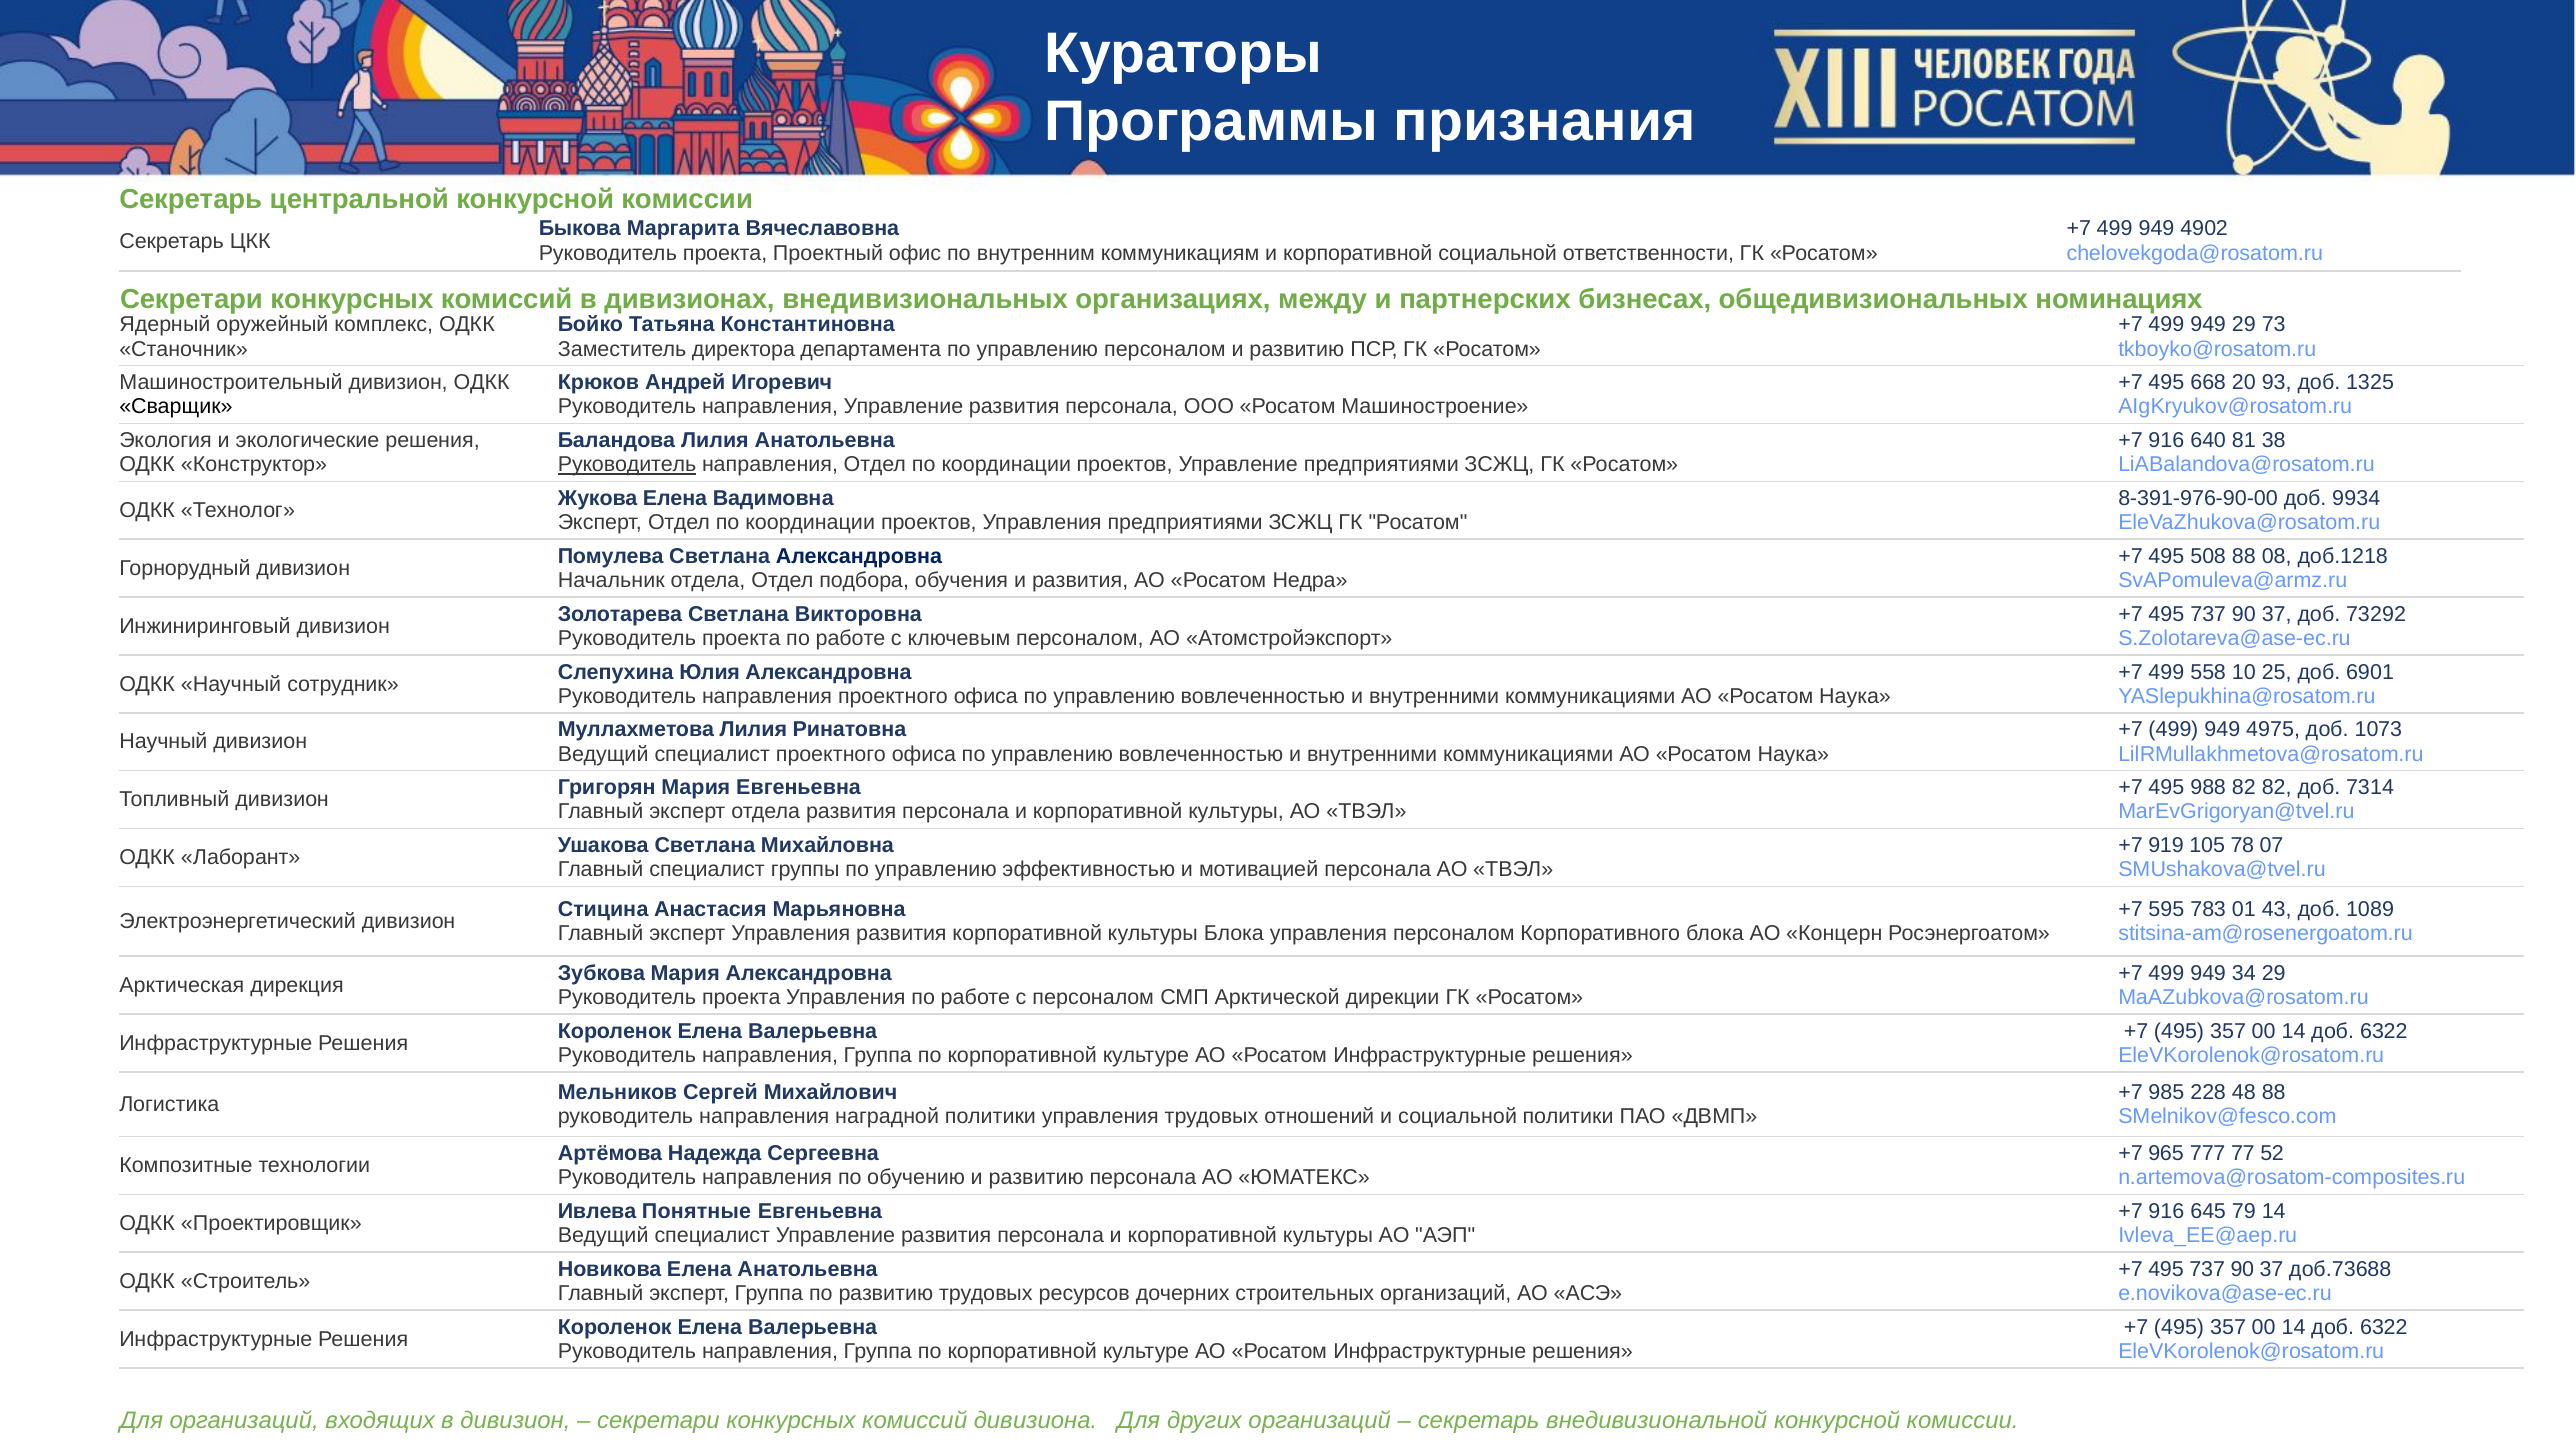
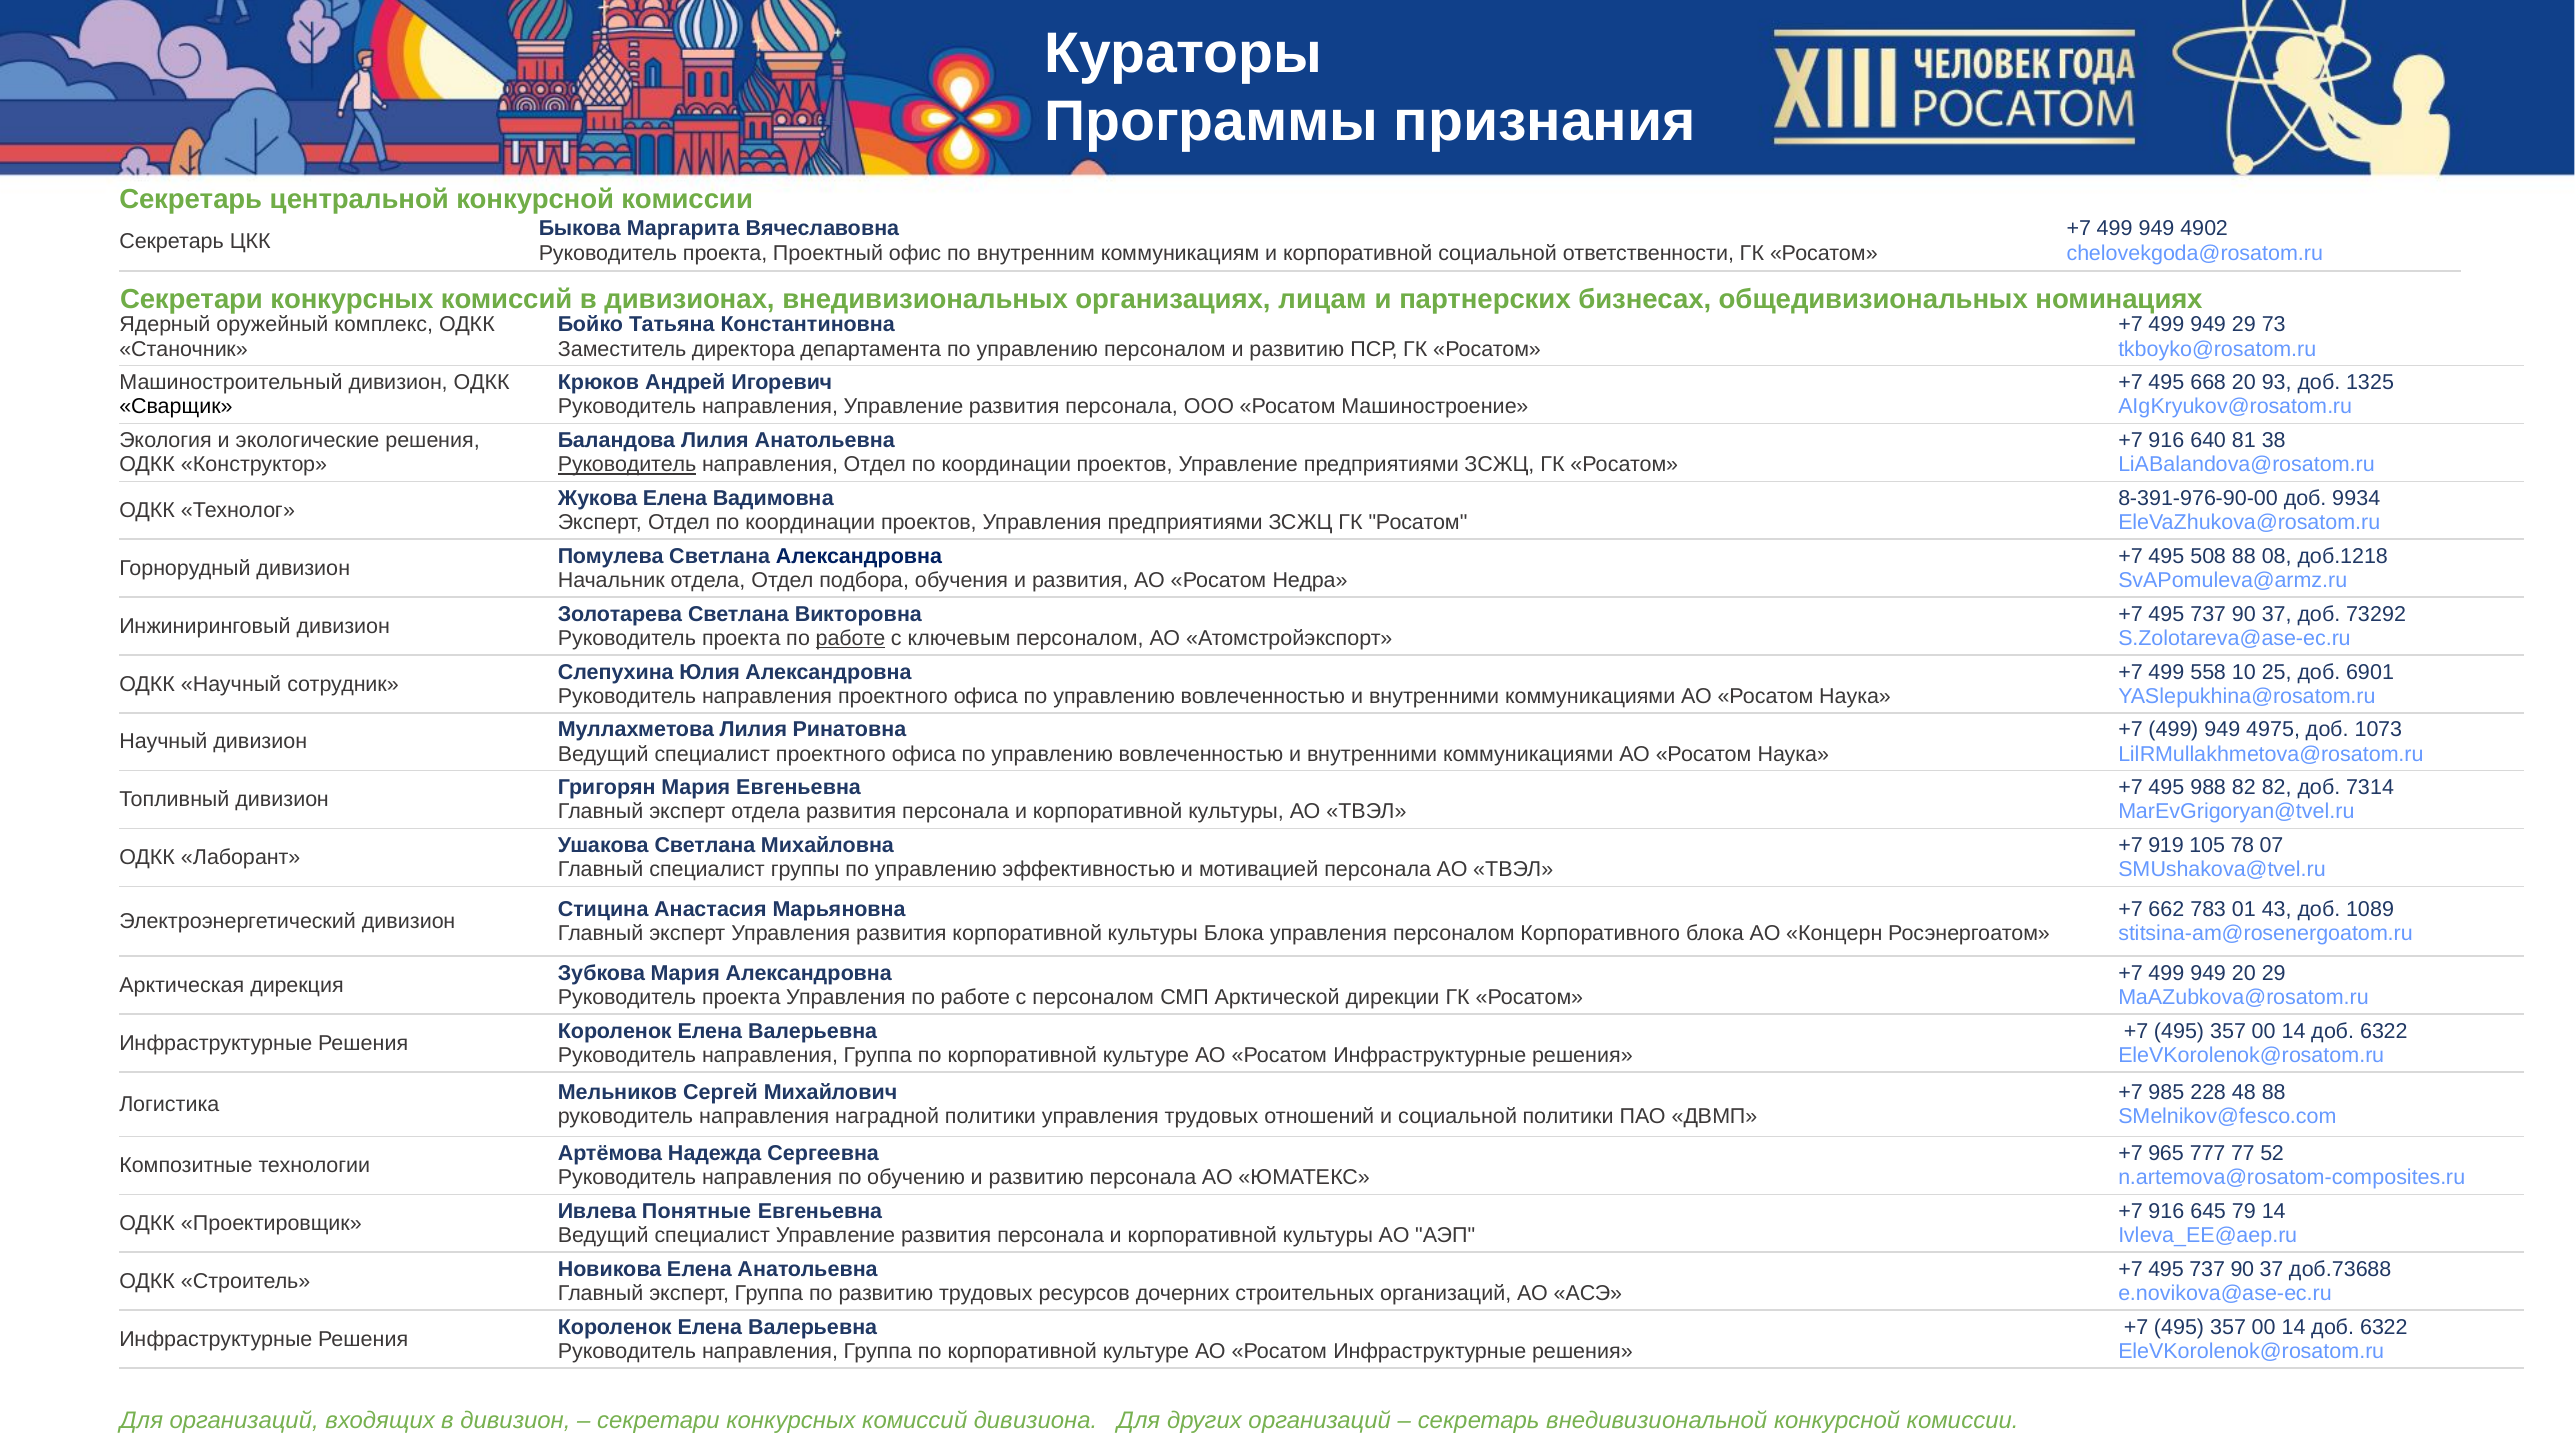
между: между -> лицам
работе at (851, 638) underline: none -> present
595: 595 -> 662
949 34: 34 -> 20
